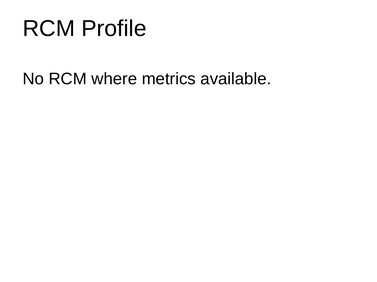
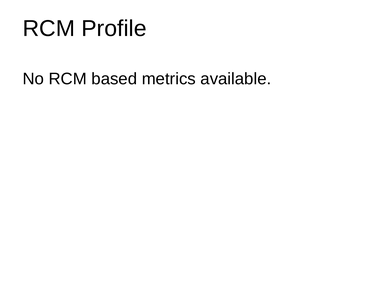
where: where -> based
